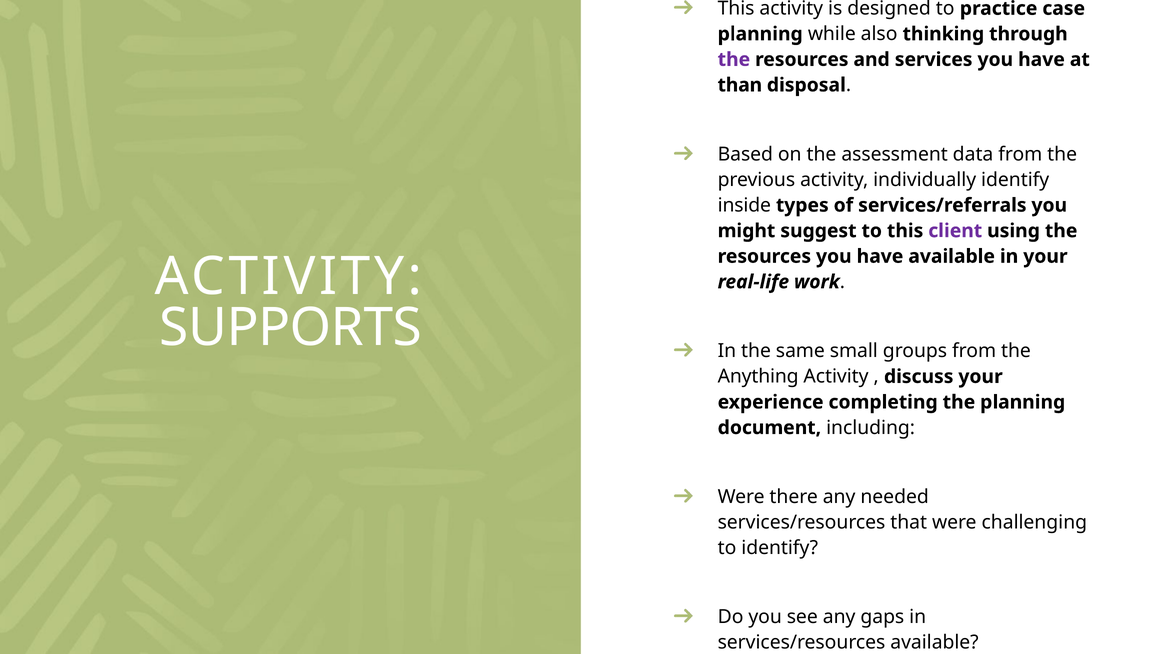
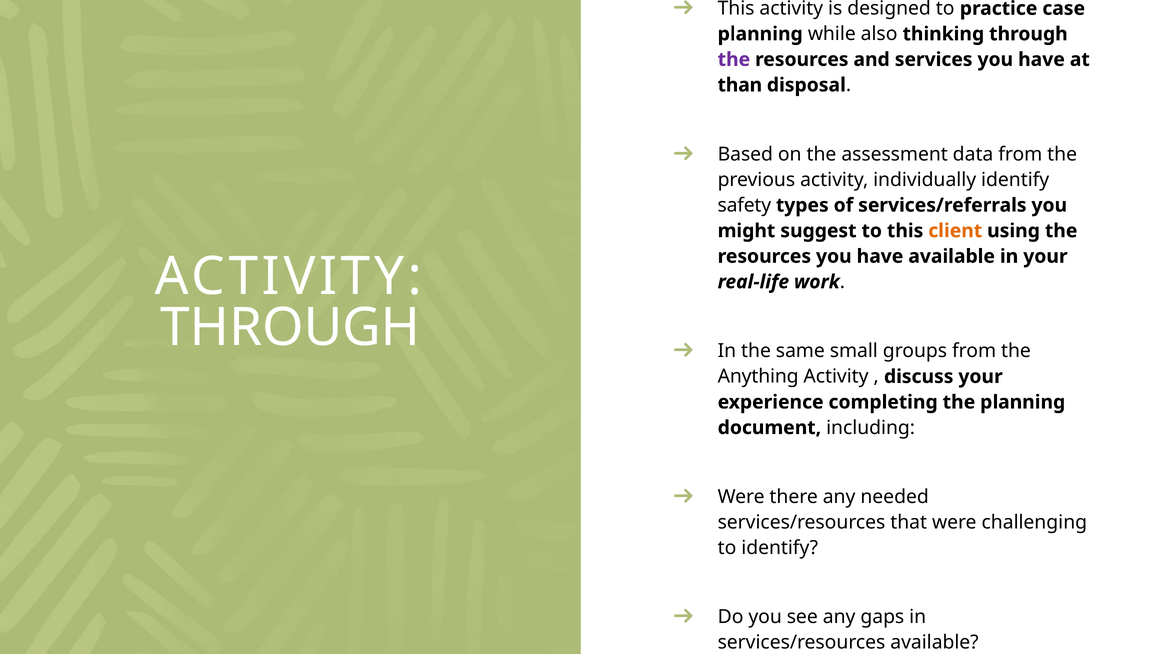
inside: inside -> safety
client colour: purple -> orange
SUPPORTS at (291, 328): SUPPORTS -> THROUGH
